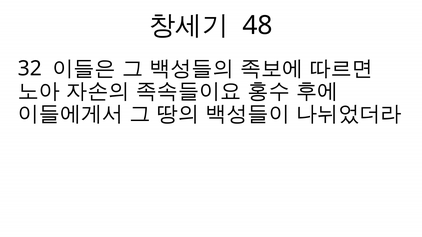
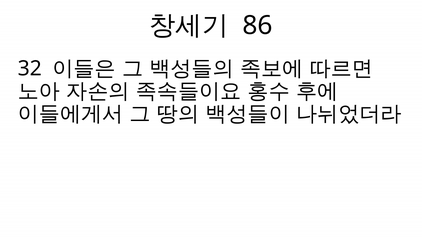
48: 48 -> 86
